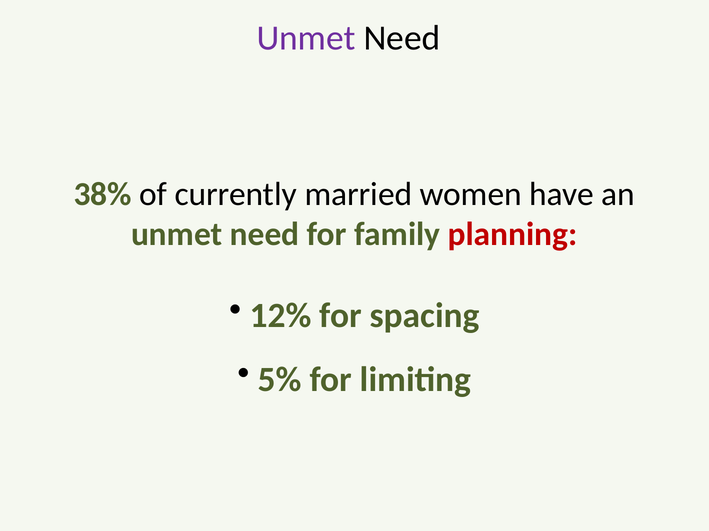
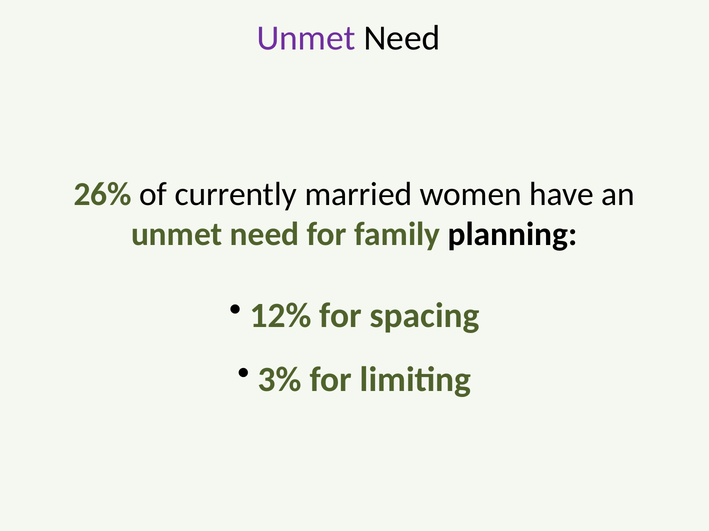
38%: 38% -> 26%
planning colour: red -> black
5%: 5% -> 3%
